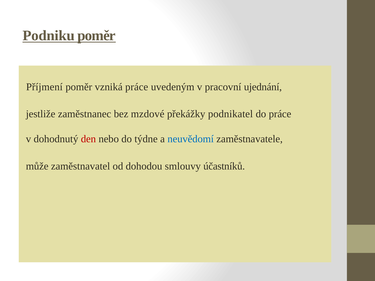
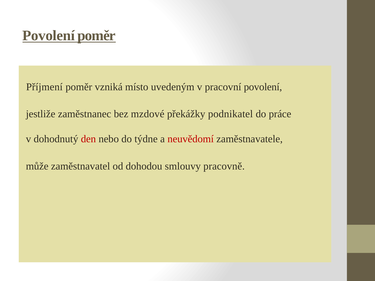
Podniku at (49, 36): Podniku -> Povolení
vzniká práce: práce -> místo
pracovní ujednání: ujednání -> povolení
neuvědomí colour: blue -> red
účastníků: účastníků -> pracovně
